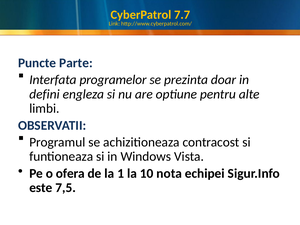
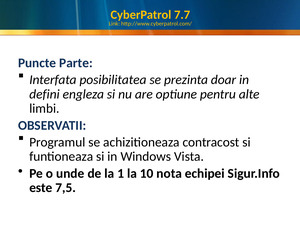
programelor: programelor -> posibilitatea
ofera: ofera -> unde
